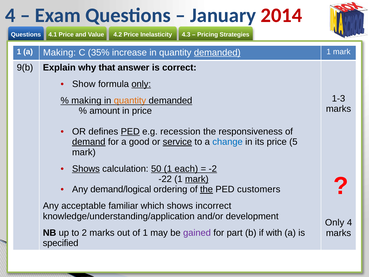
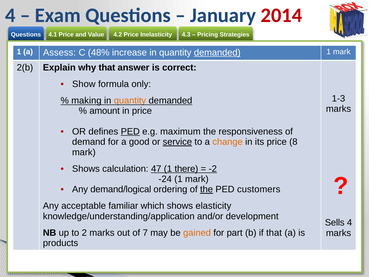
a Making: Making -> Assess
35%: 35% -> 48%
9(b: 9(b -> 2(b
only at (141, 84) underline: present -> none
recession: recession -> maximum
demand underline: present -> none
change colour: blue -> orange
5: 5 -> 8
Shows at (86, 169) underline: present -> none
50: 50 -> 47
each: each -> there
-22: -22 -> -24
mark at (197, 179) underline: present -> none
incorrect: incorrect -> elasticity
Only at (335, 222): Only -> Sells
of 1: 1 -> 7
gained colour: purple -> orange
if with: with -> that
specified: specified -> products
